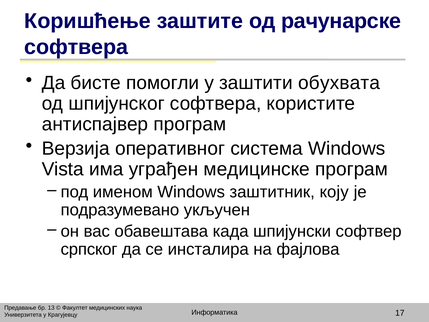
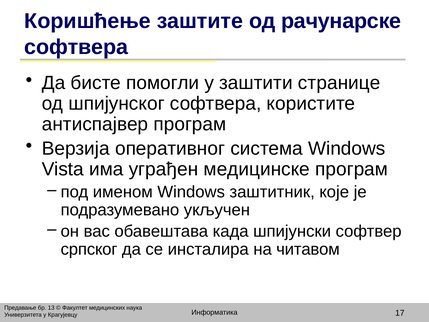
обухвата: обухвата -> странице
коју: коју -> које
фајлова: фајлова -> читавом
